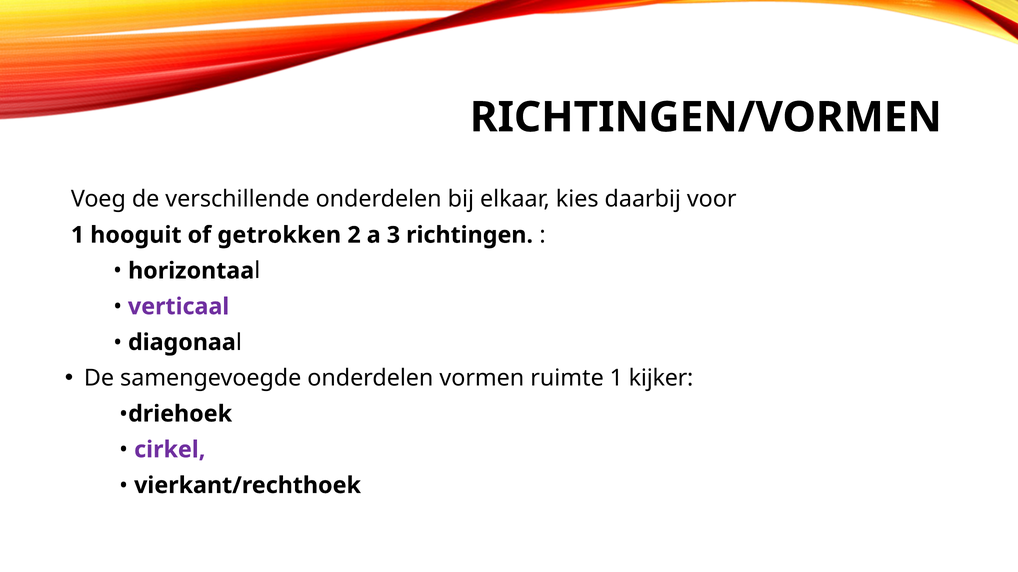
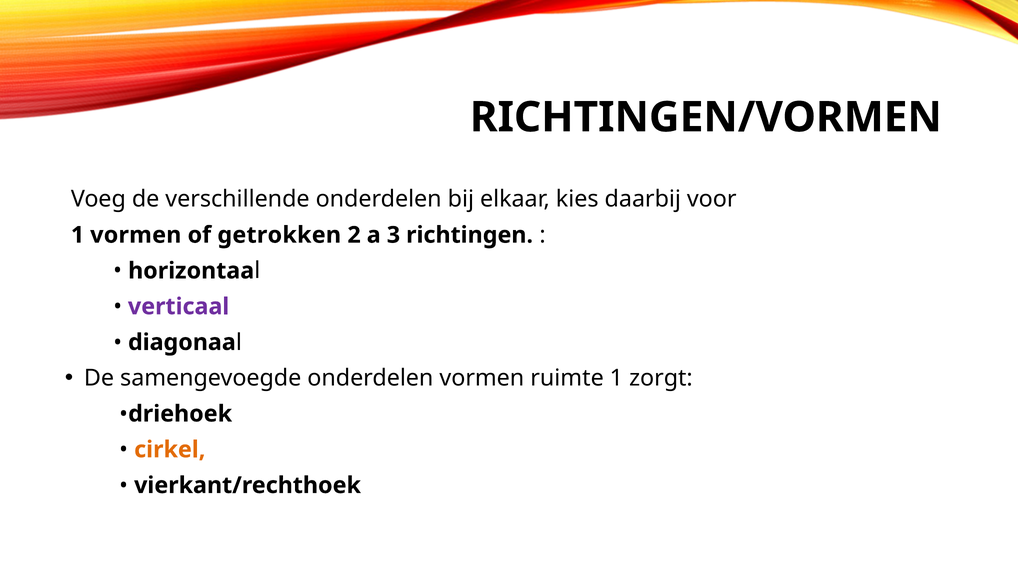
1 hooguit: hooguit -> vormen
kijker: kijker -> zorgt
cirkel colour: purple -> orange
